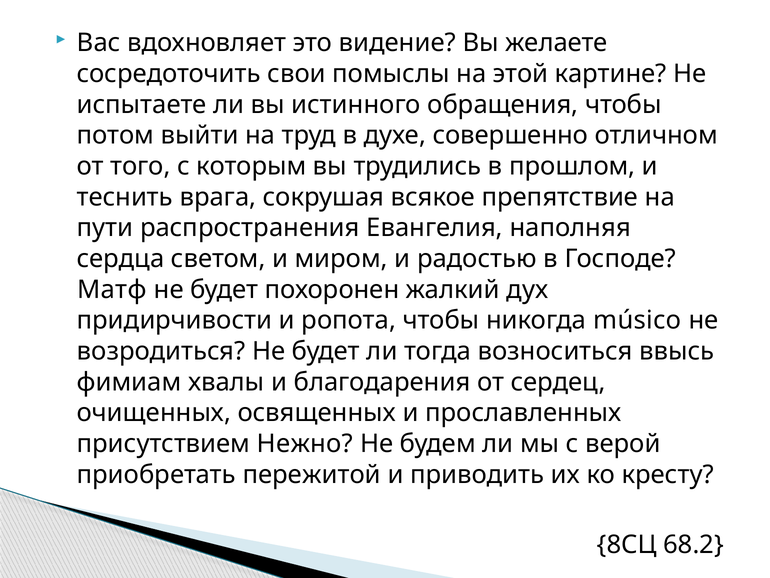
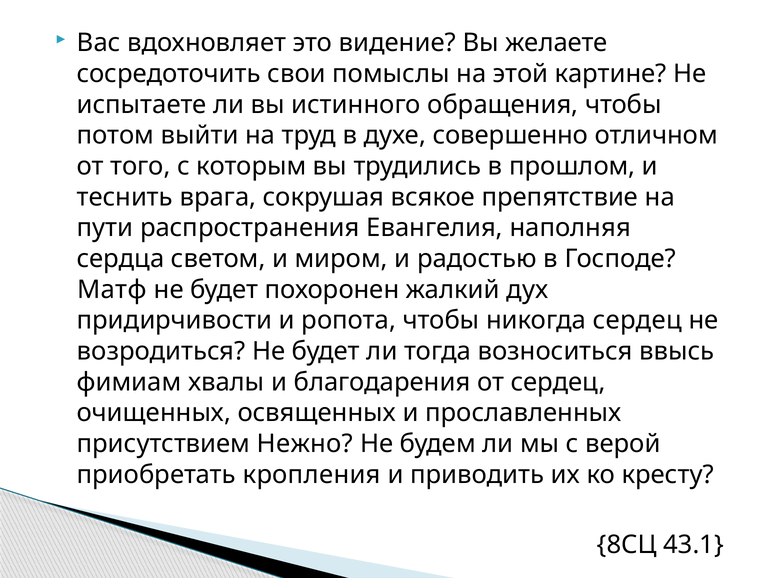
никогда músico: músico -> сердец
пережитой: пережитой -> кропления
68.2: 68.2 -> 43.1
